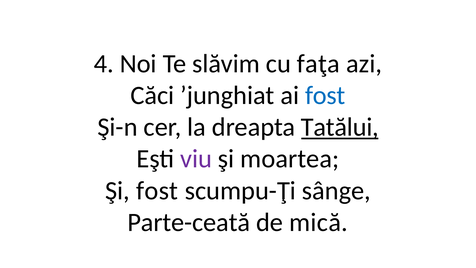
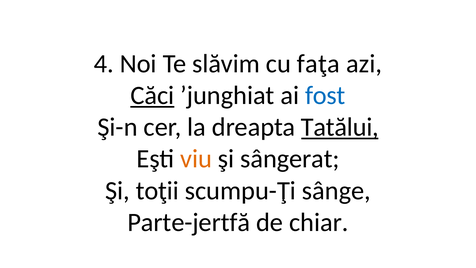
Căci underline: none -> present
viu colour: purple -> orange
moartea: moartea -> sângerat
Şi fost: fost -> toţii
Parte-ceată: Parte-ceată -> Parte-jertfă
mică: mică -> chiar
